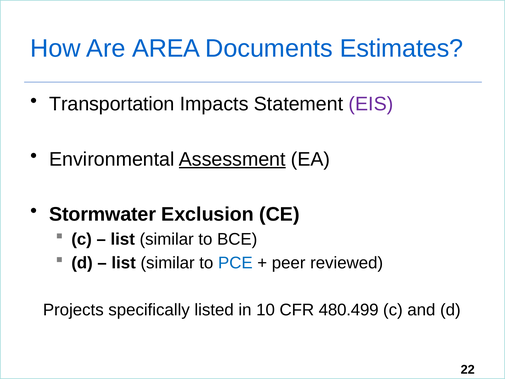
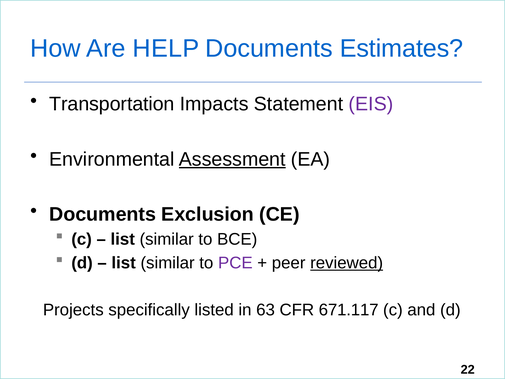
AREA: AREA -> HELP
Stormwater at (103, 214): Stormwater -> Documents
PCE colour: blue -> purple
reviewed underline: none -> present
10: 10 -> 63
480.499: 480.499 -> 671.117
